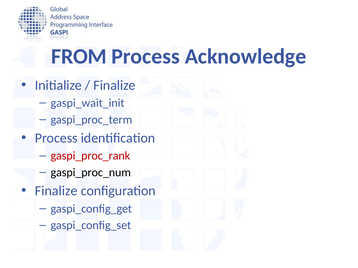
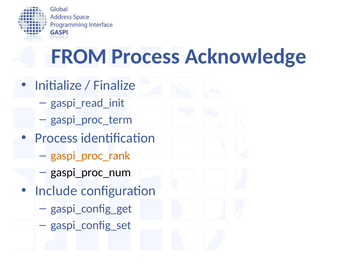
gaspi_wait_init: gaspi_wait_init -> gaspi_read_init
gaspi_proc_rank colour: red -> orange
Finalize at (56, 191): Finalize -> Include
